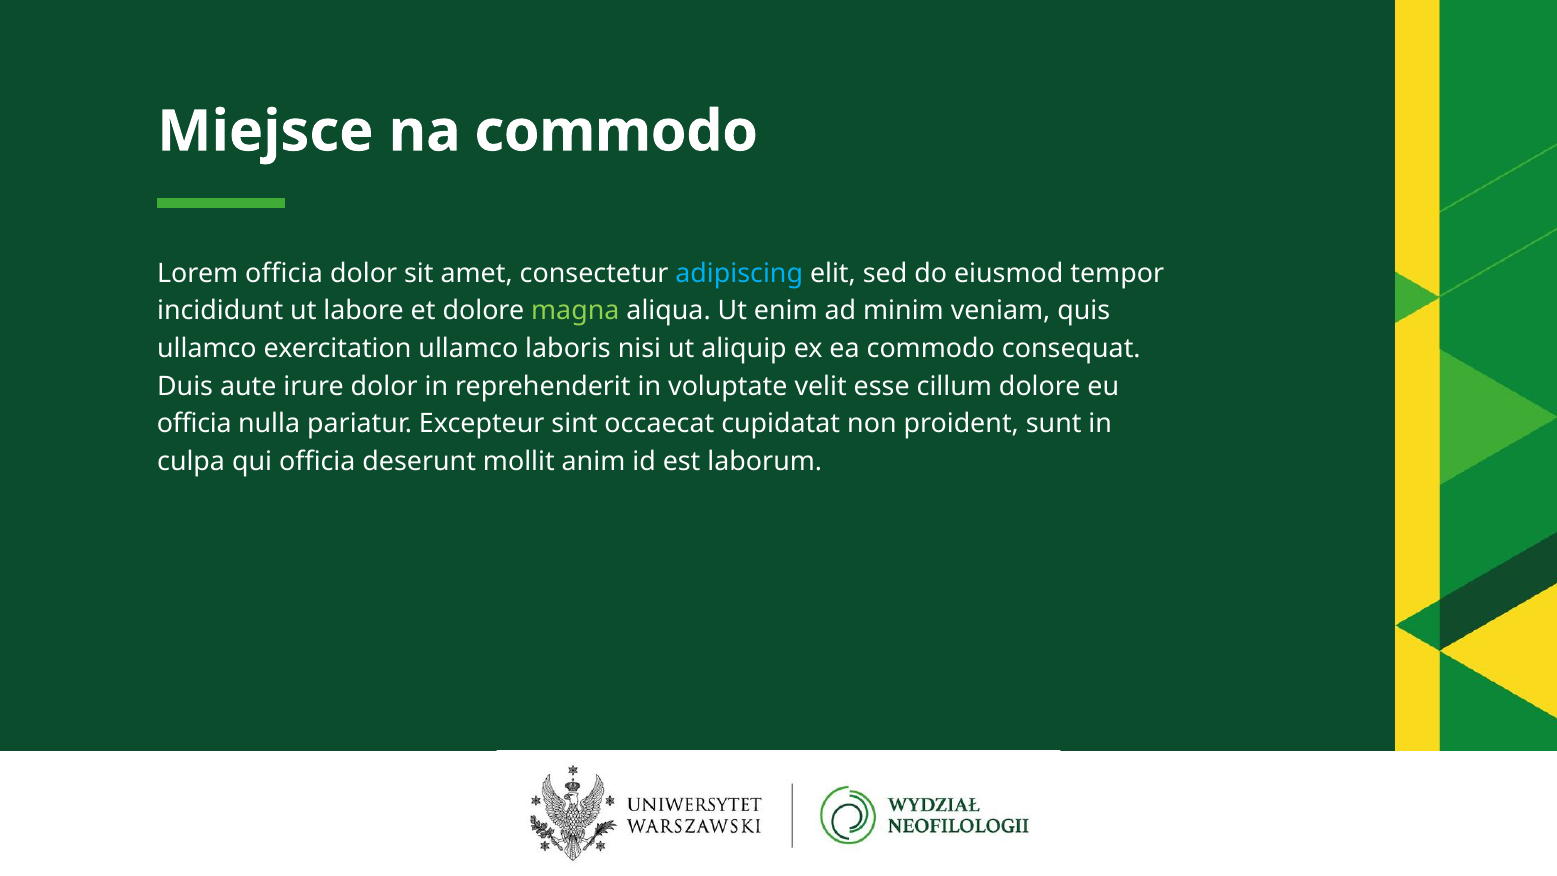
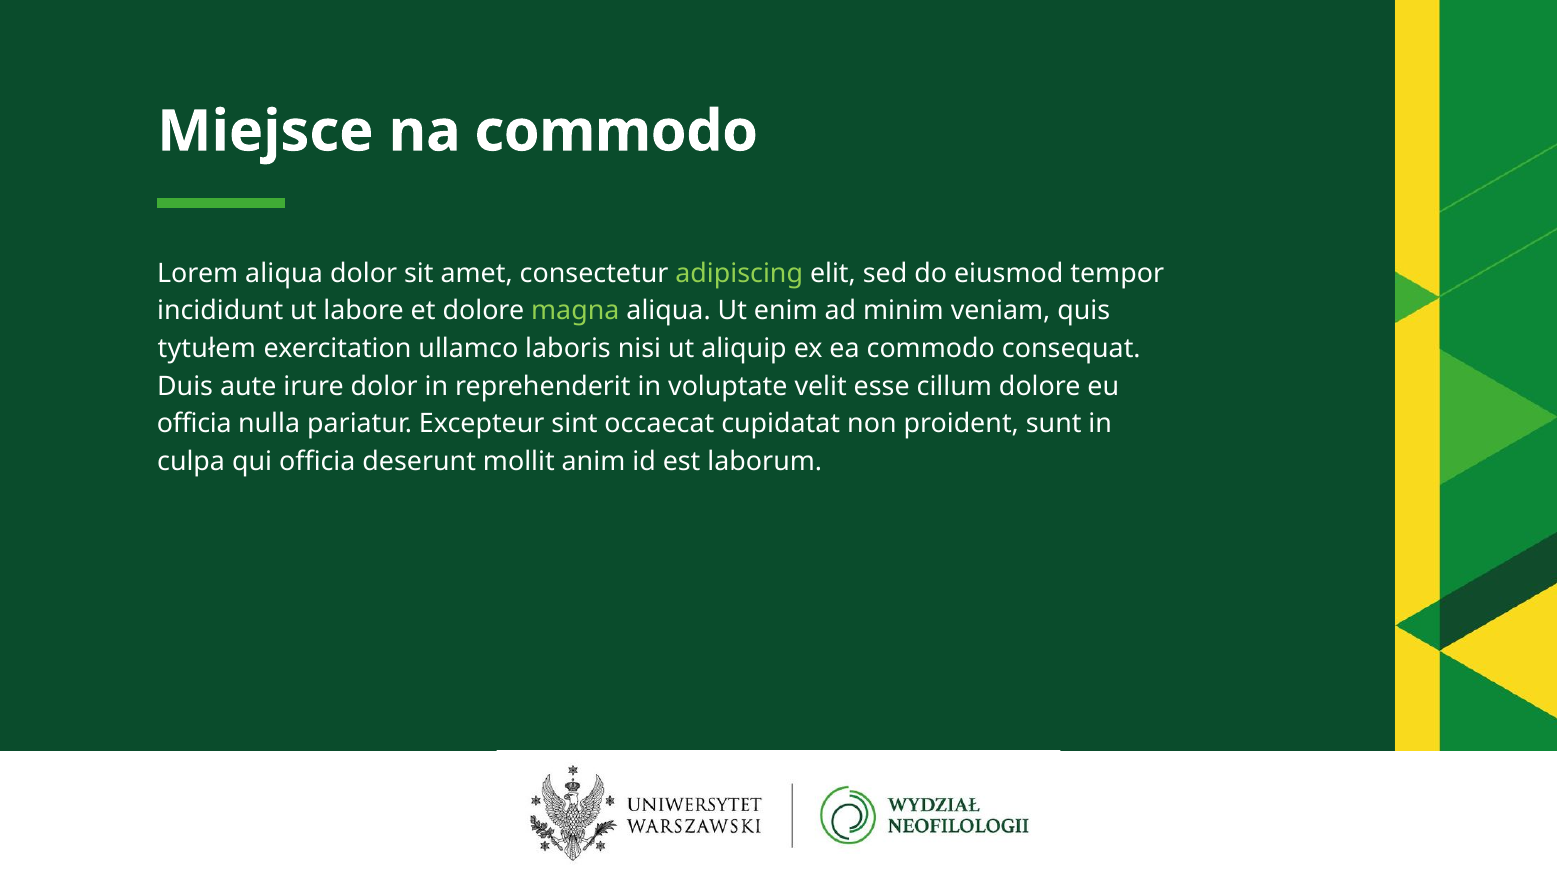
Lorem officia: officia -> aliqua
adipiscing colour: light blue -> light green
ullamco at (207, 349): ullamco -> tytułem
